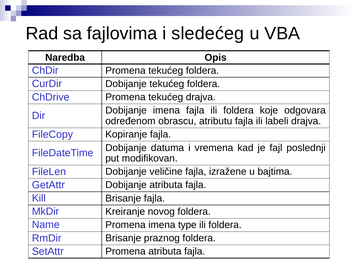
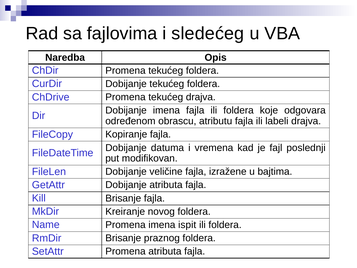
type: type -> ispit
